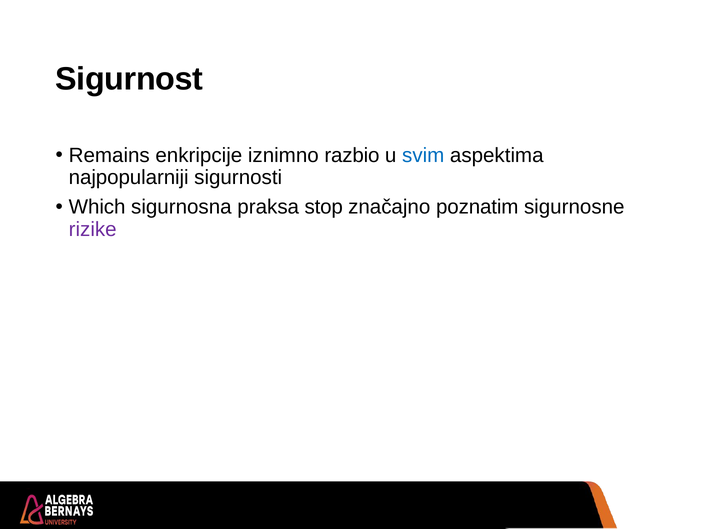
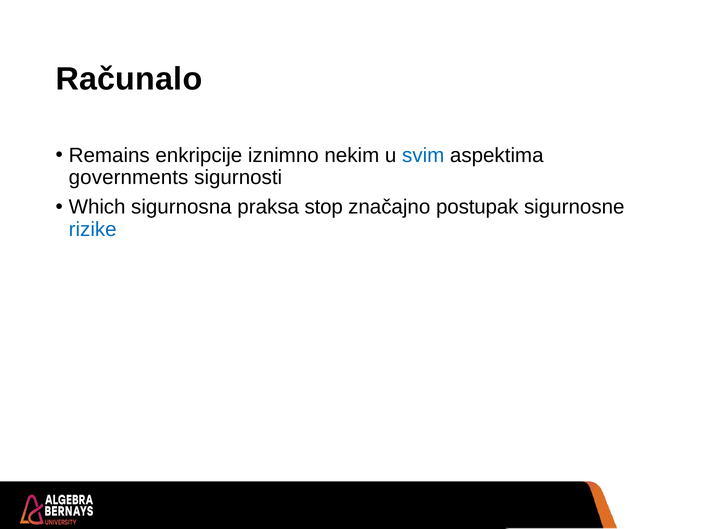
Sigurnost: Sigurnost -> Računalo
razbio: razbio -> nekim
najpopularniji: najpopularniji -> governments
poznatim: poznatim -> postupak
rizike colour: purple -> blue
